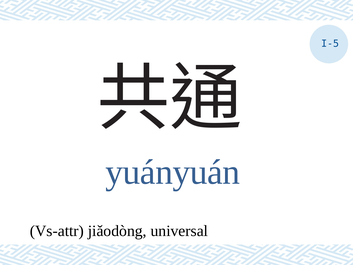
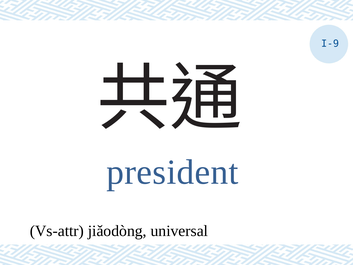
I-5: I-5 -> I-9
yuányuán: yuányuán -> president
